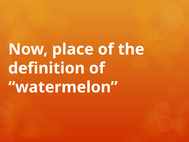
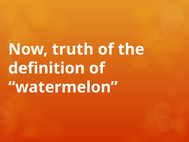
place: place -> truth
